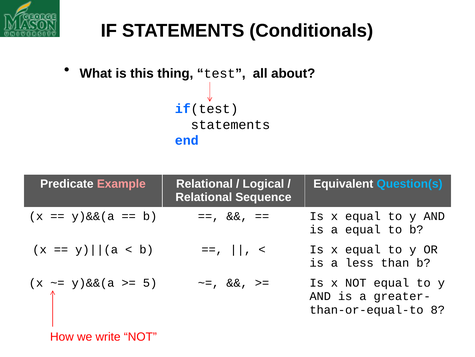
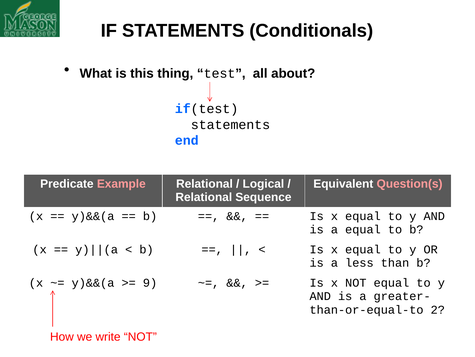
Question(s colour: light blue -> pink
5: 5 -> 9
8: 8 -> 2
